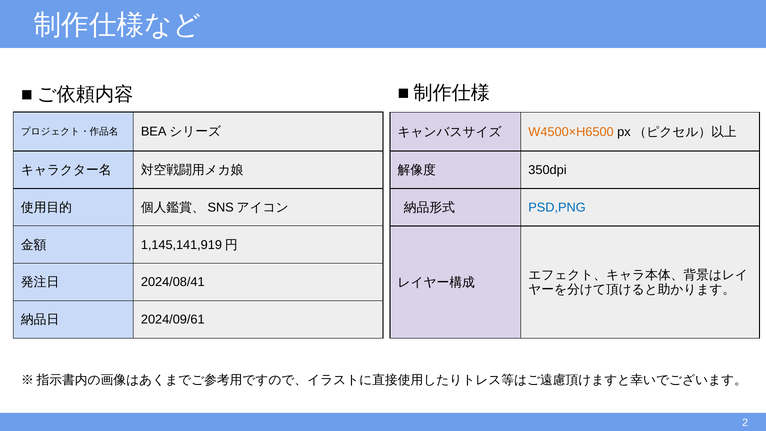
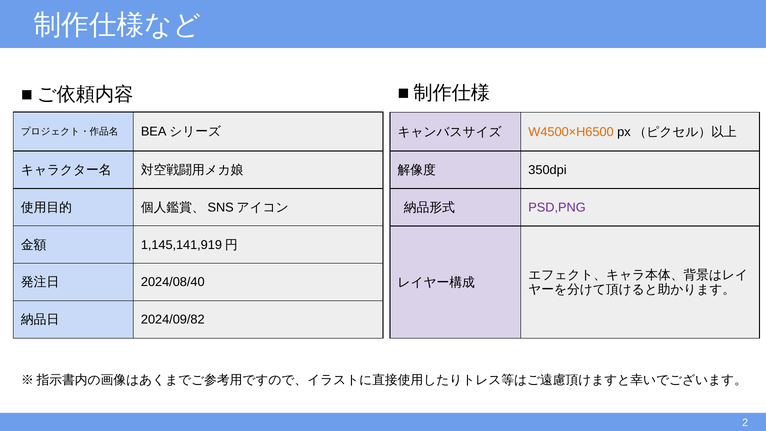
PSD,PNG colour: blue -> purple
2024/08/41: 2024/08/41 -> 2024/08/40
2024/09/61: 2024/09/61 -> 2024/09/82
